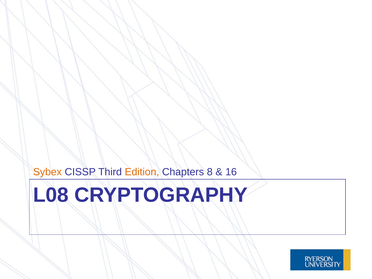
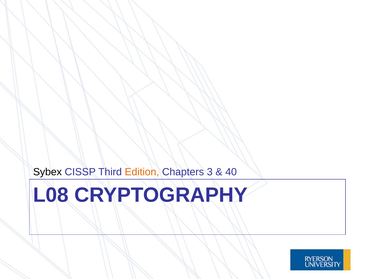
Sybex colour: orange -> black
8: 8 -> 3
16: 16 -> 40
